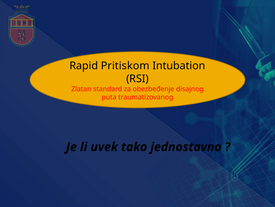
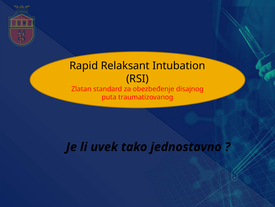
Pritiskom: Pritiskom -> Relaksant
